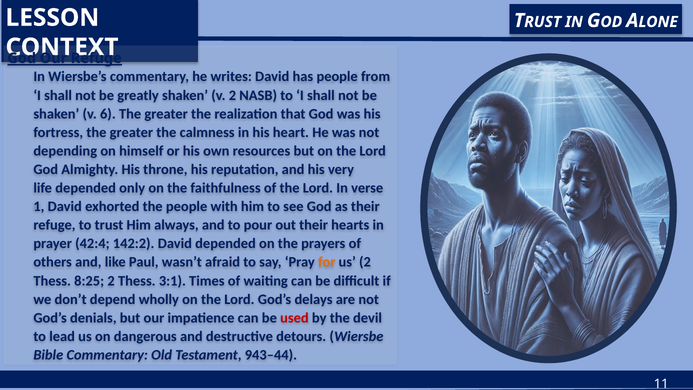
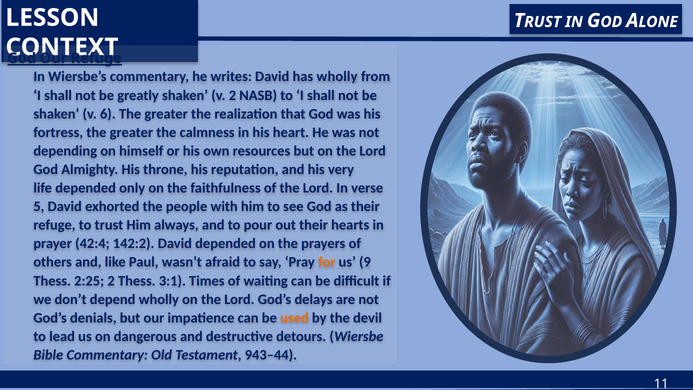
has people: people -> wholly
1: 1 -> 5
us 2: 2 -> 9
8:25: 8:25 -> 2:25
used colour: red -> orange
